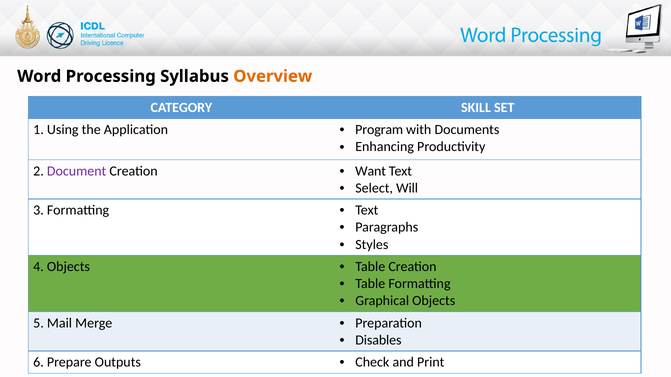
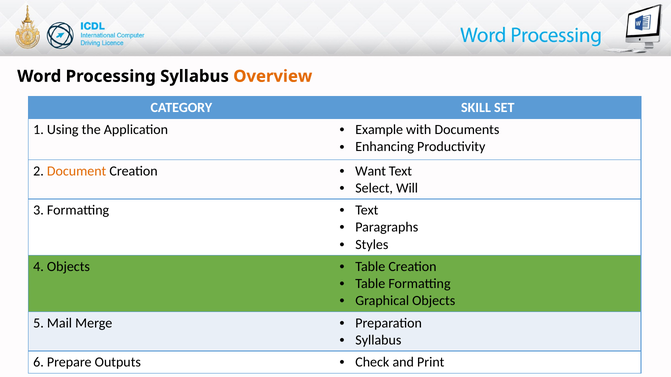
Program: Program -> Example
Document colour: purple -> orange
Disables at (378, 340): Disables -> Syllabus
